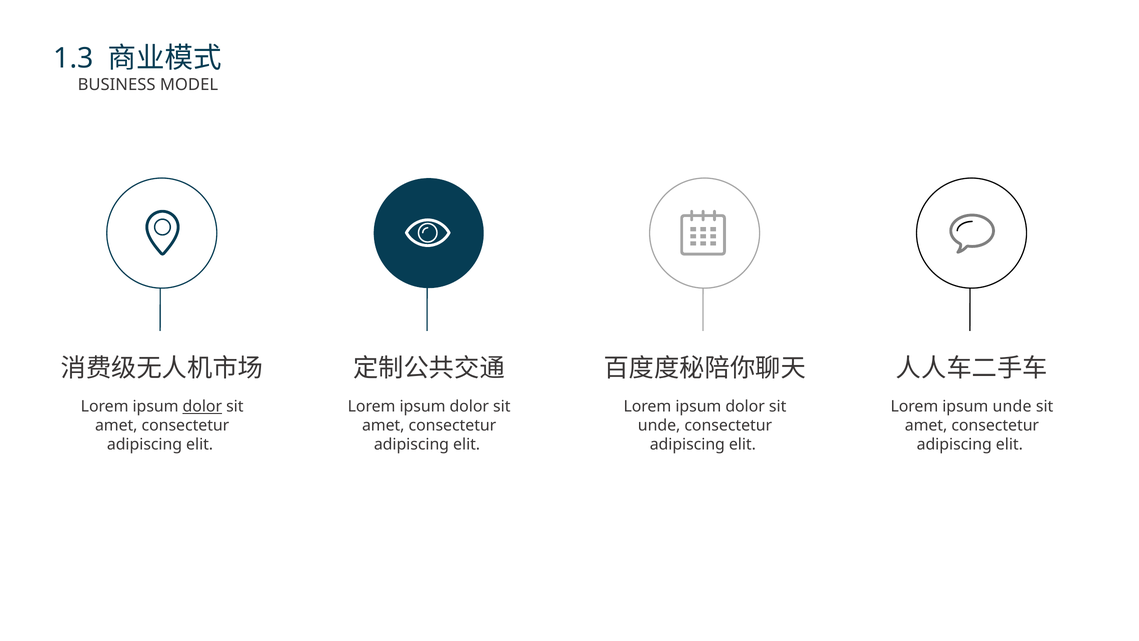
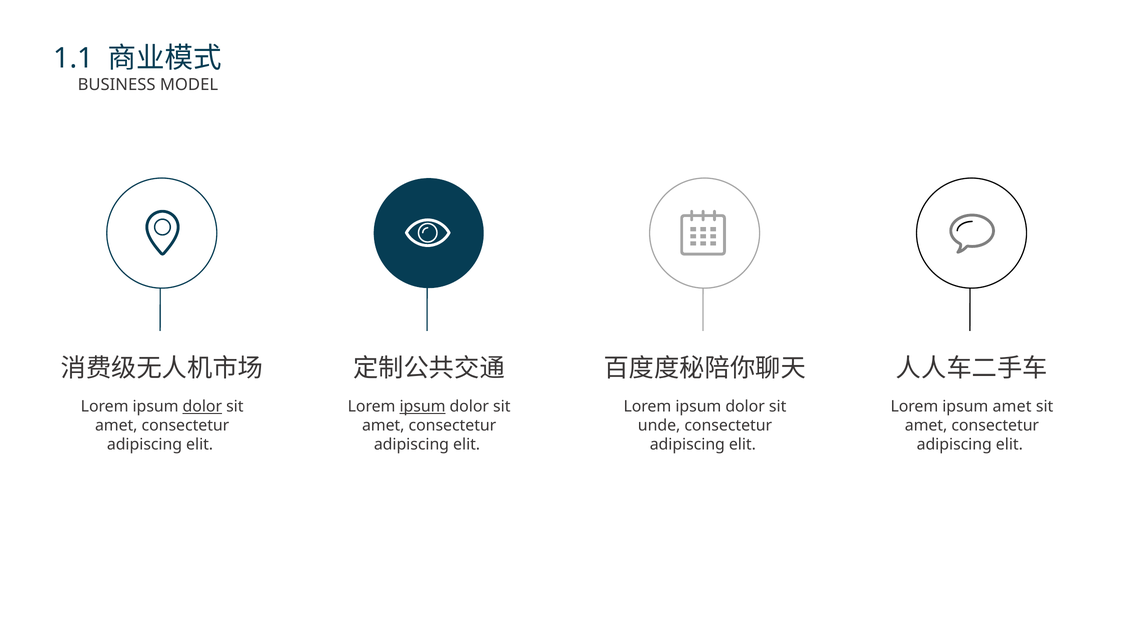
1.3: 1.3 -> 1.1
ipsum at (423, 406) underline: none -> present
ipsum unde: unde -> amet
